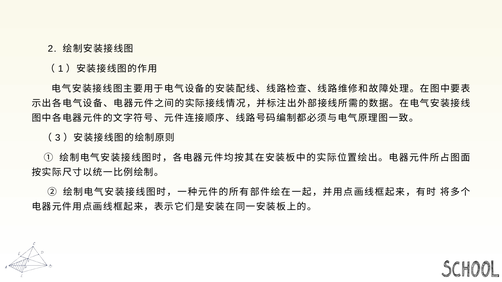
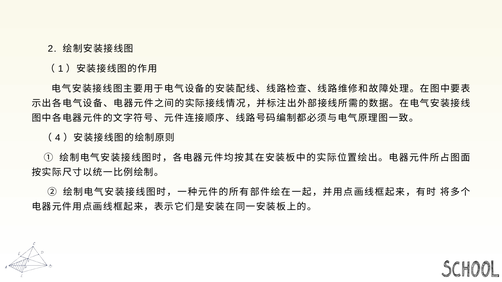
3: 3 -> 4
